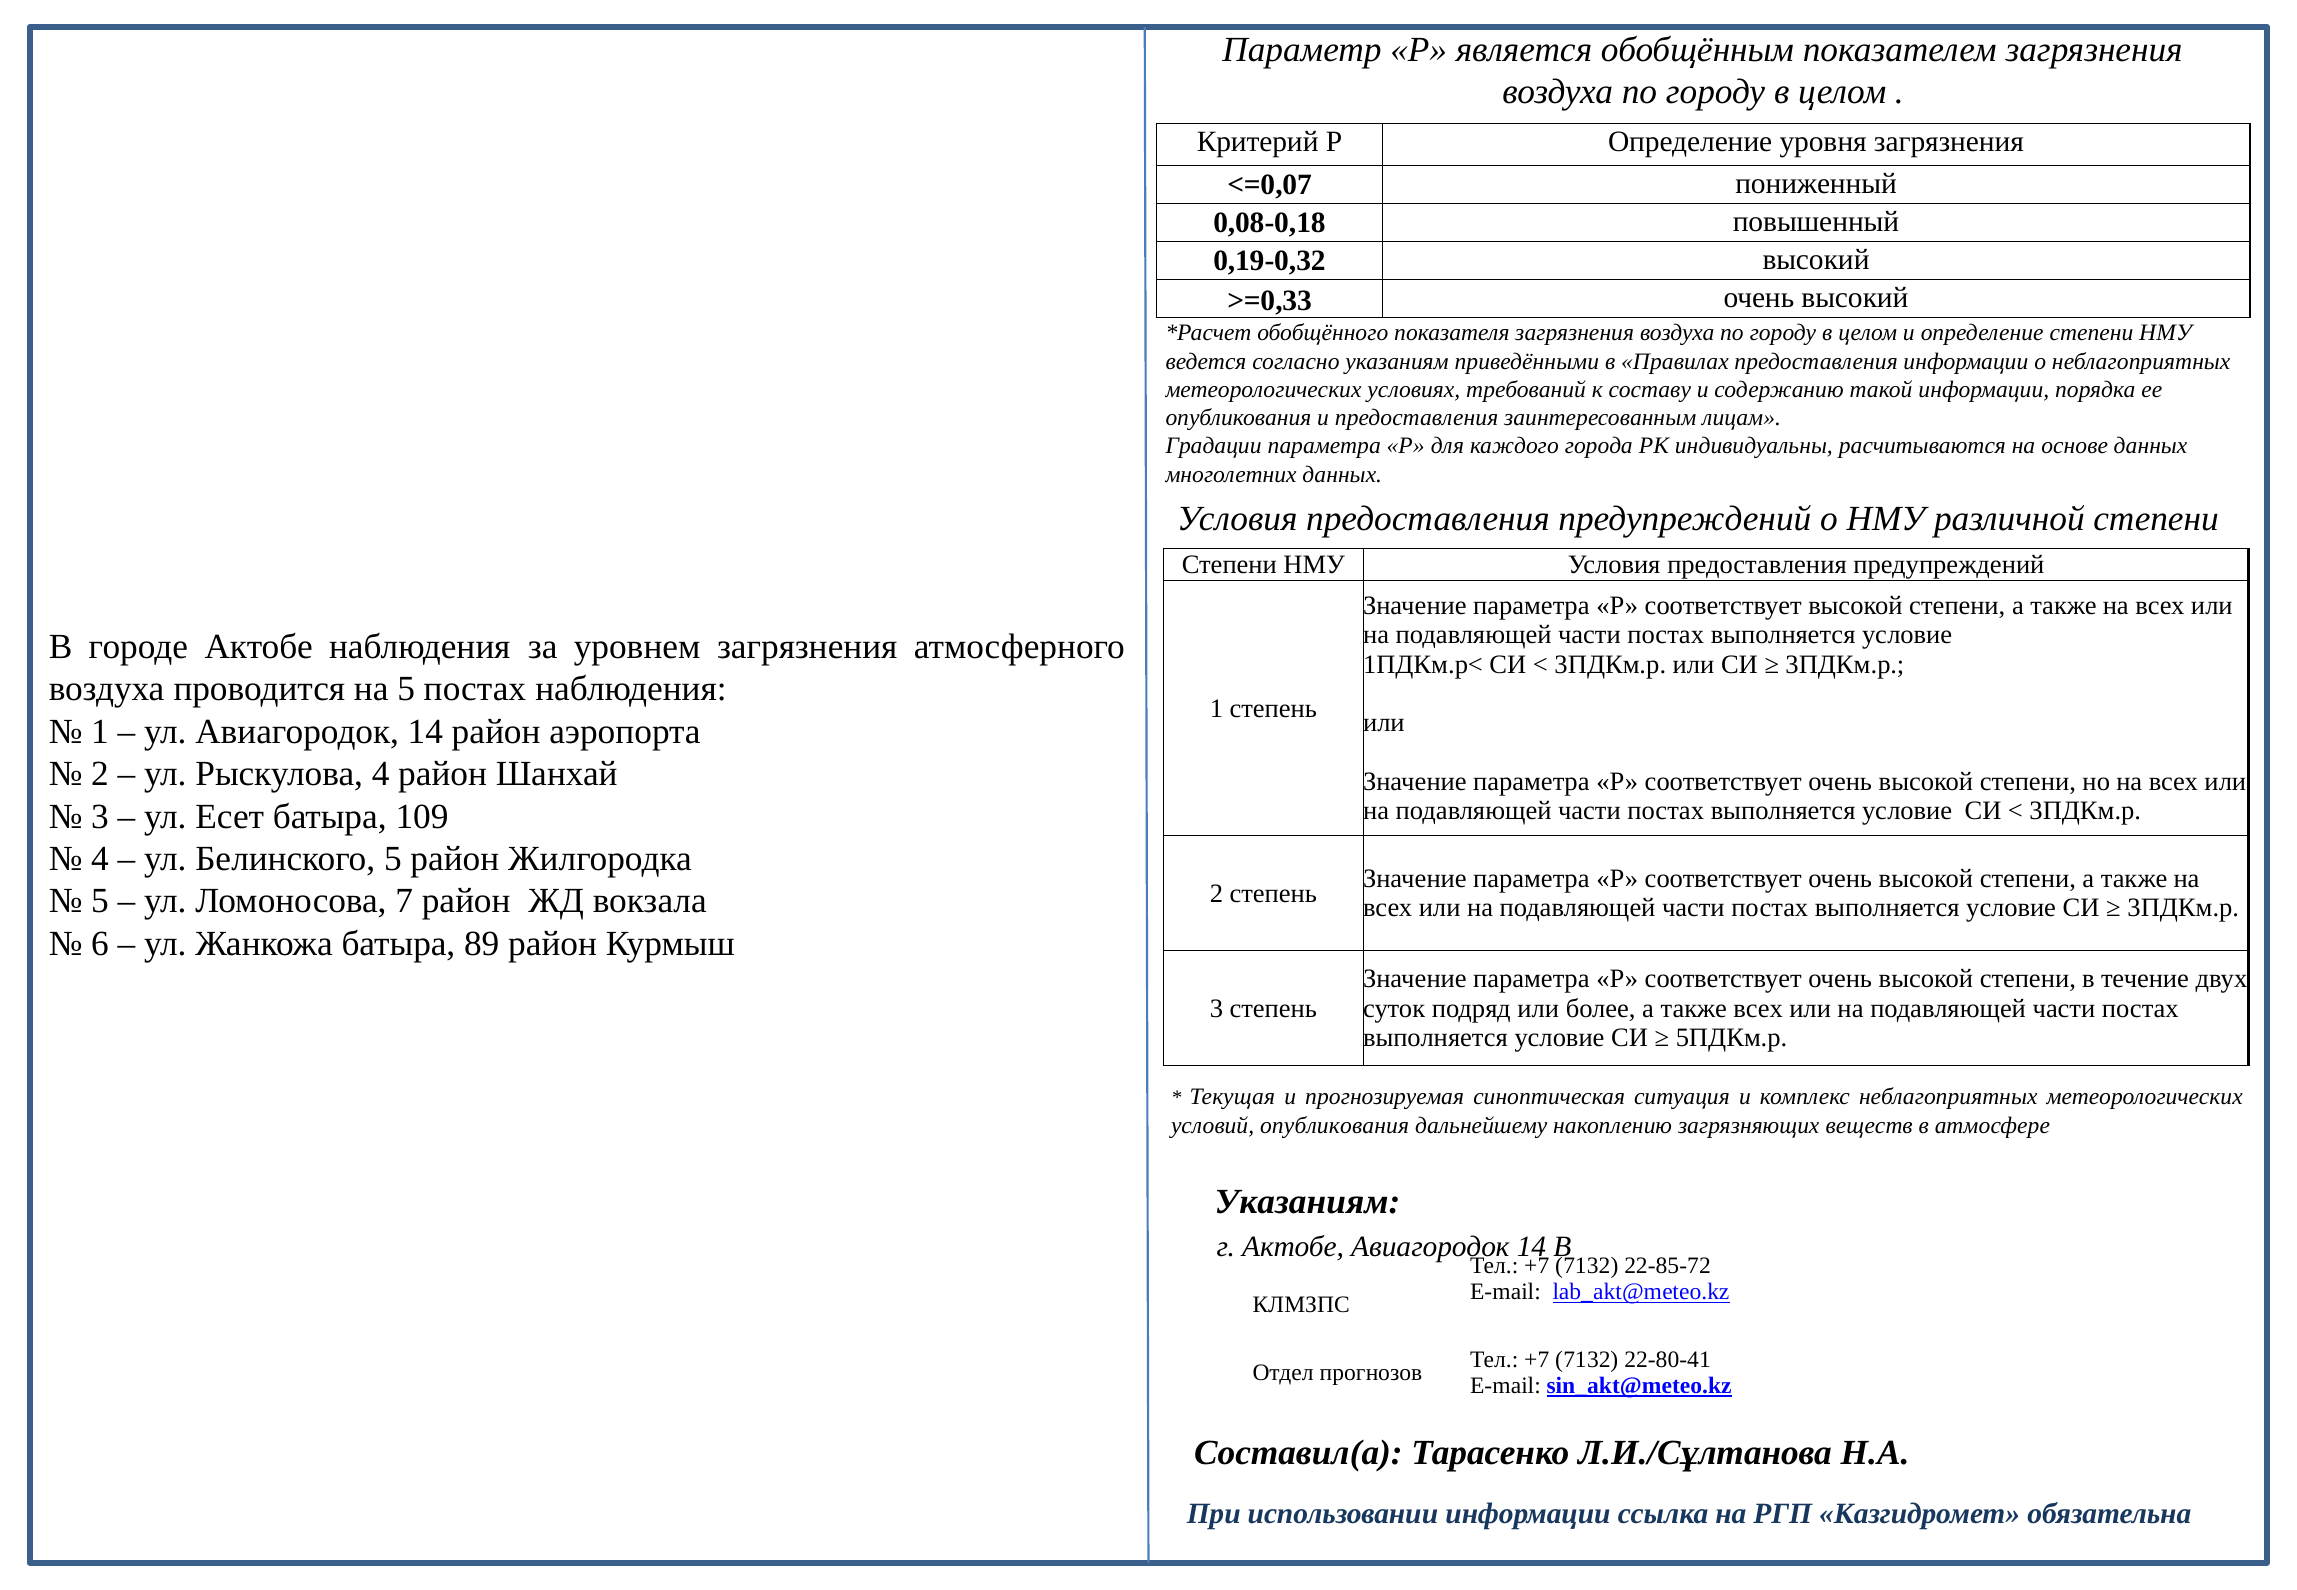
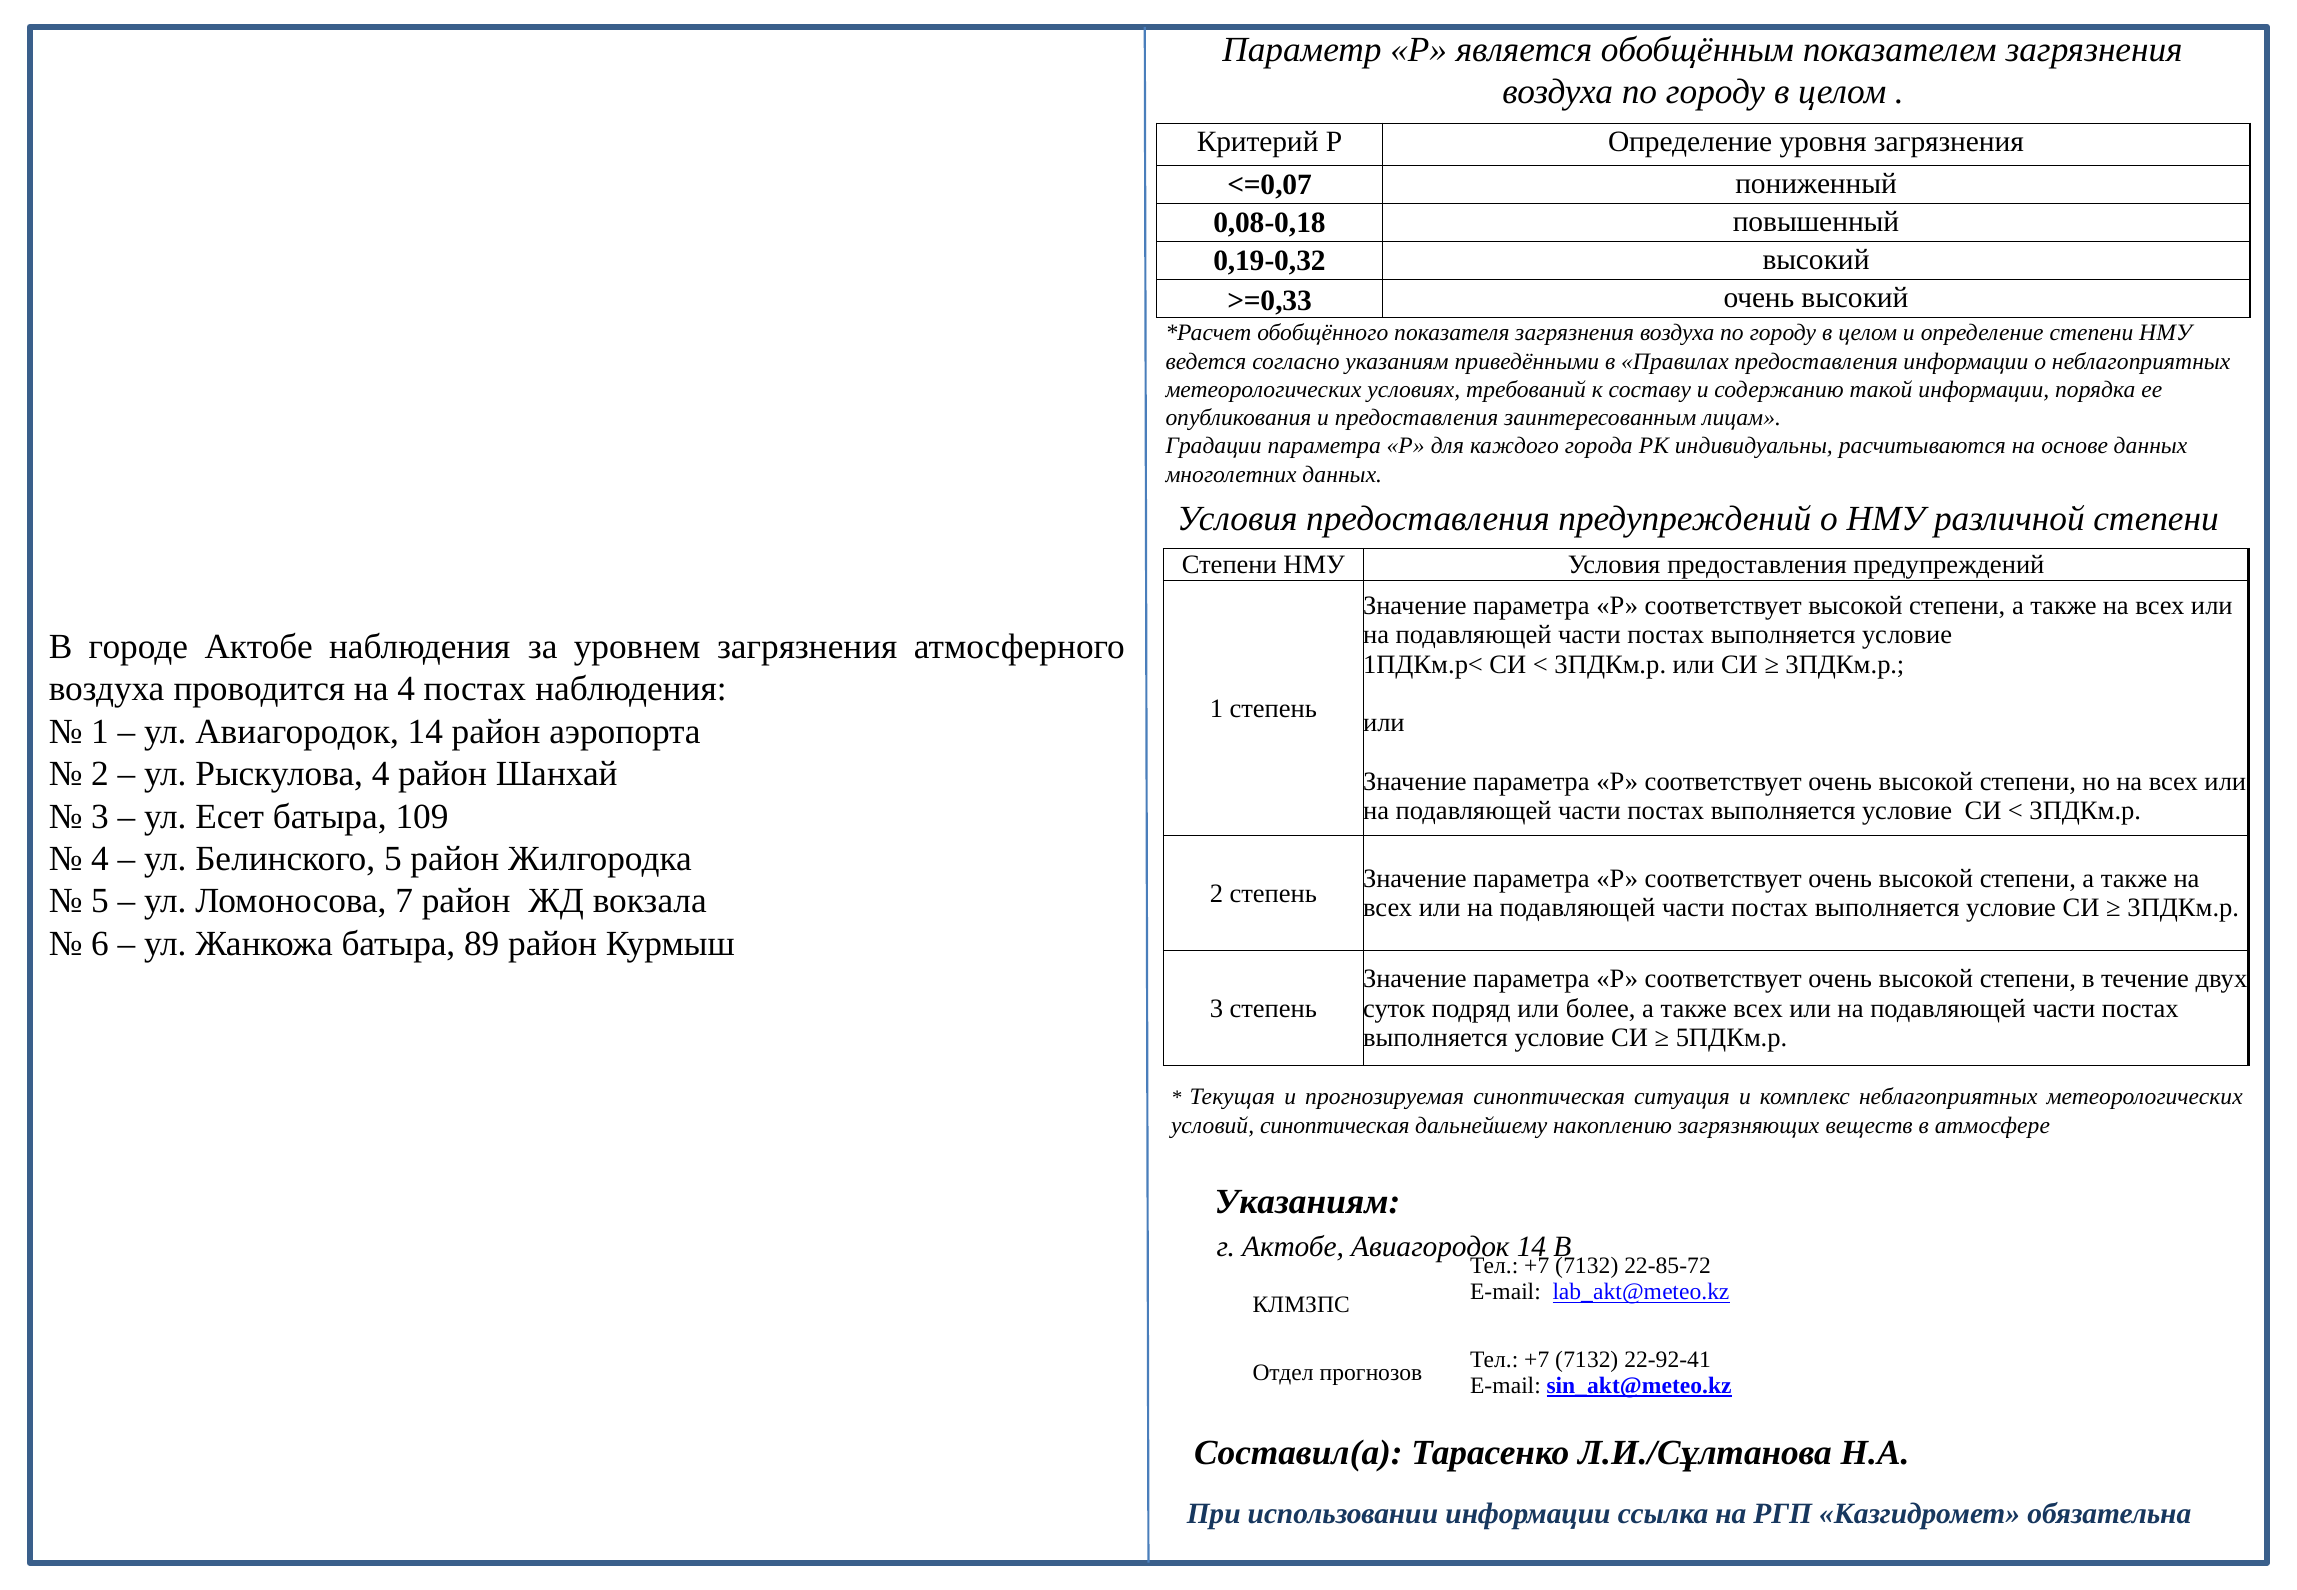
на 5: 5 -> 4
условий опубликования: опубликования -> синоптическая
22-80-41: 22-80-41 -> 22-92-41
